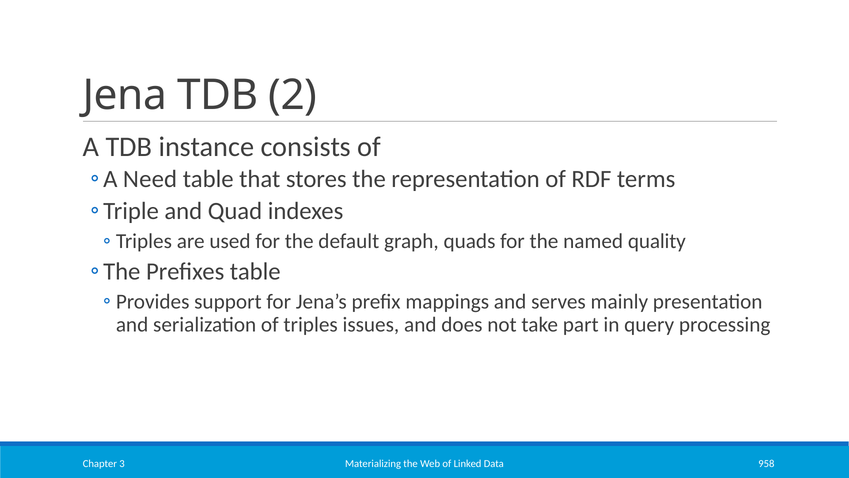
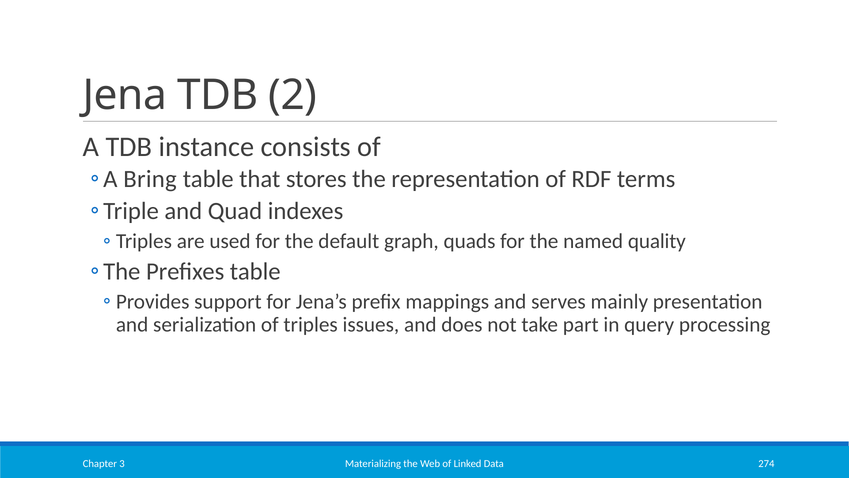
Need: Need -> Bring
958: 958 -> 274
